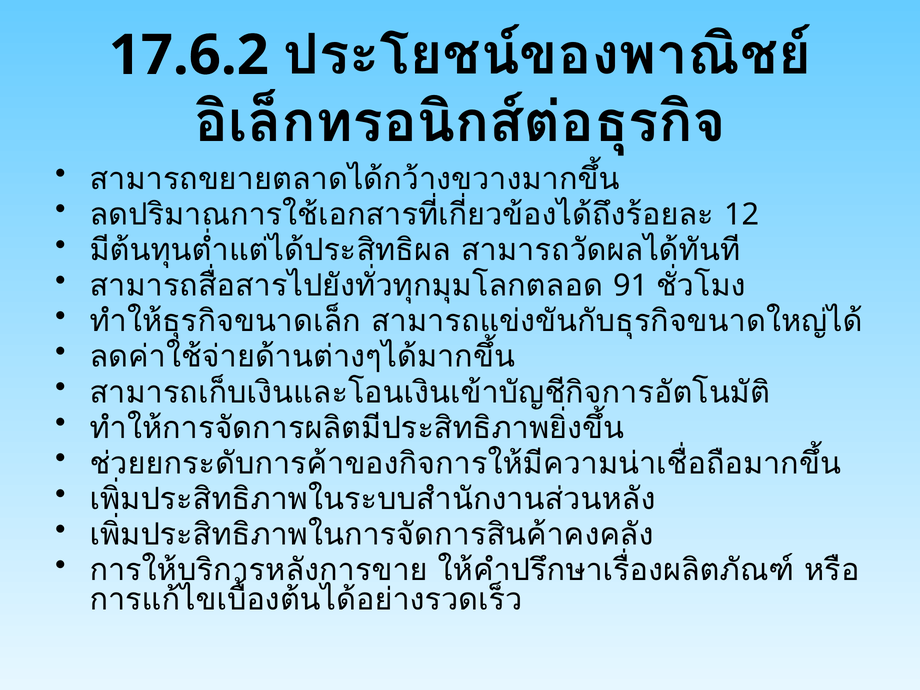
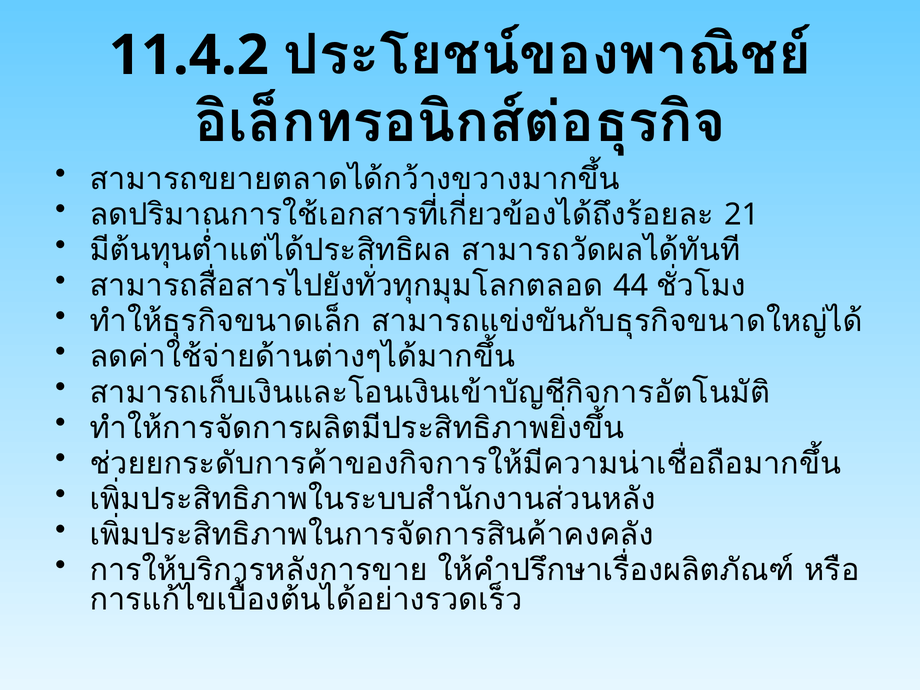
17.6.2: 17.6.2 -> 11.4.2
12: 12 -> 21
91: 91 -> 44
